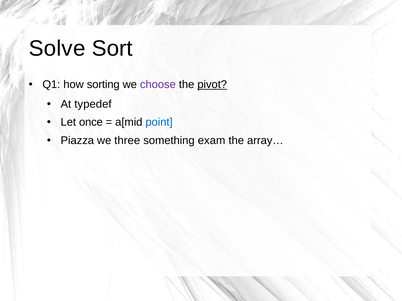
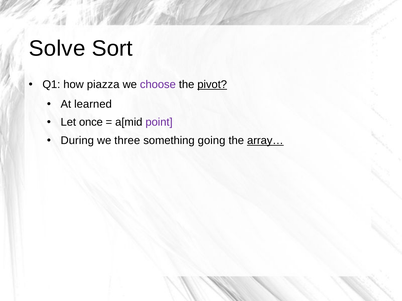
sorting: sorting -> piazza
typedef: typedef -> learned
point colour: blue -> purple
Piazza: Piazza -> During
exam: exam -> going
array… underline: none -> present
